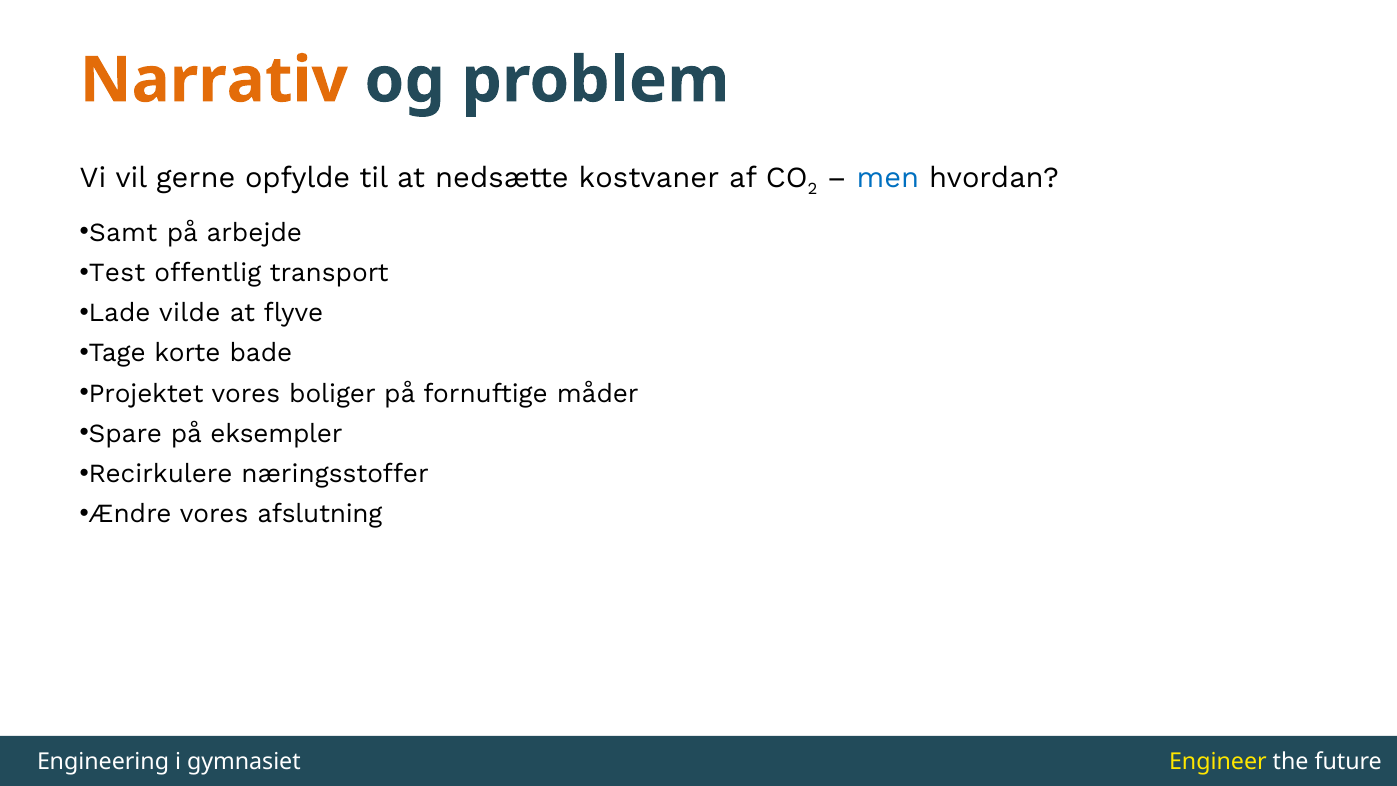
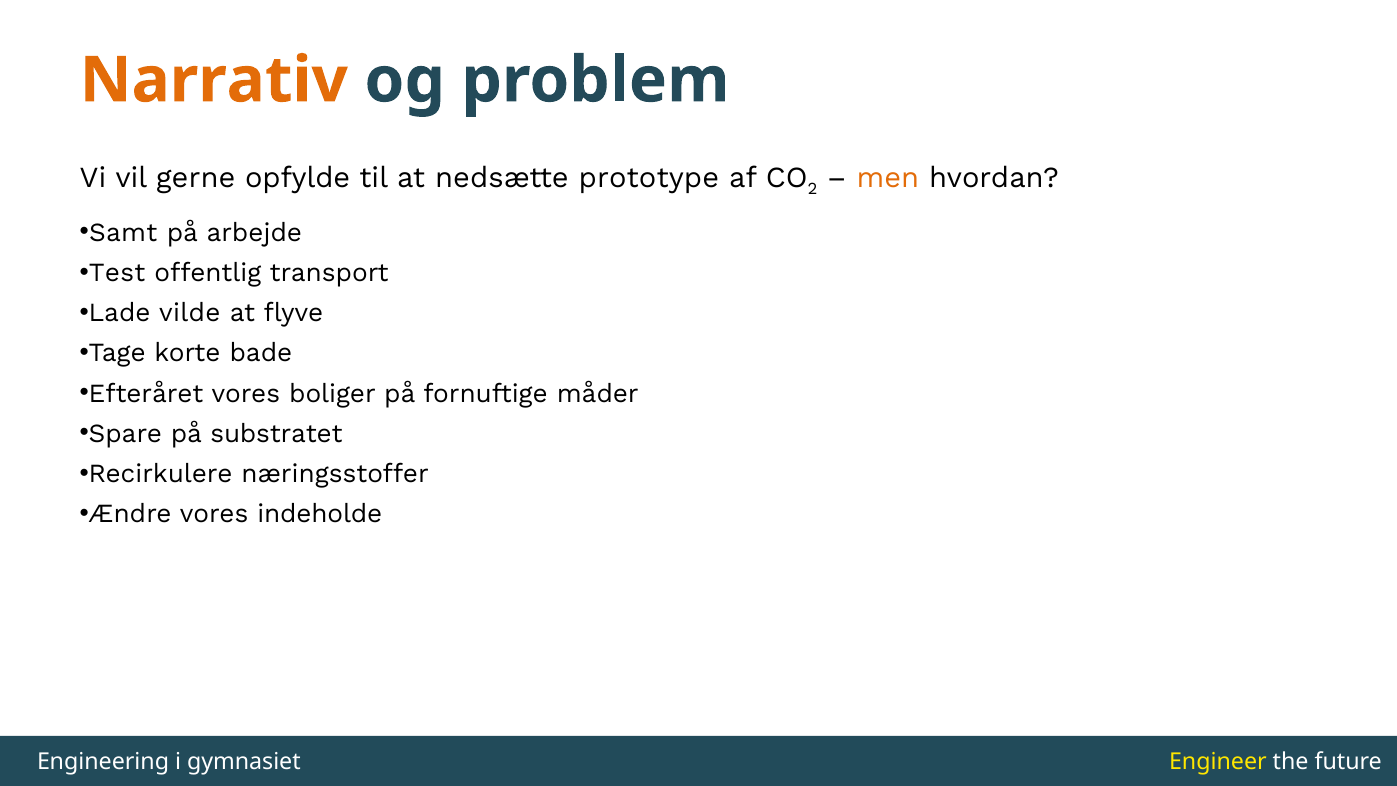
kostvaner: kostvaner -> prototype
men colour: blue -> orange
Projektet: Projektet -> Efteråret
eksempler: eksempler -> substratet
afslutning: afslutning -> indeholde
